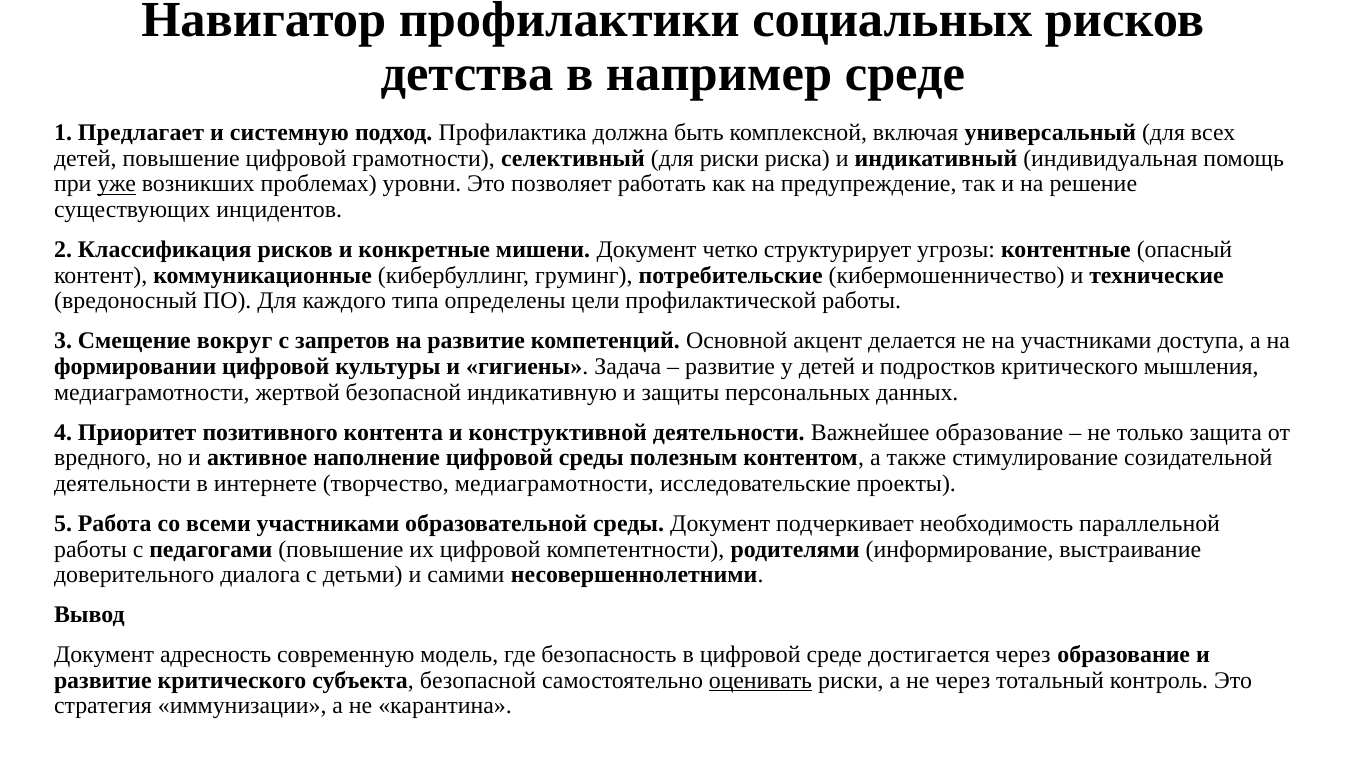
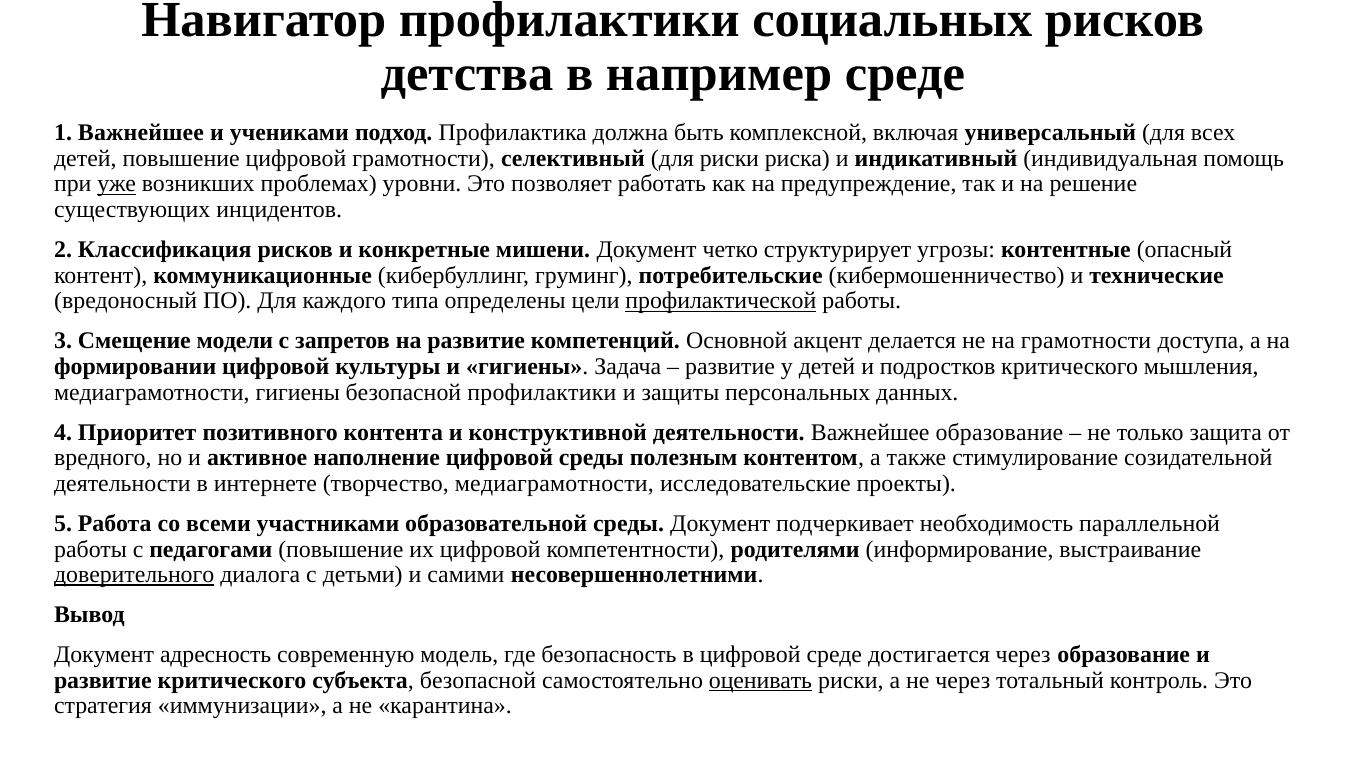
1 Предлагает: Предлагает -> Важнейшее
системную: системную -> учениками
профилактической underline: none -> present
вокруг: вокруг -> модели
на участниками: участниками -> грамотности
медиаграмотности жертвой: жертвой -> гигиены
безопасной индикативную: индикативную -> профилактики
доверительного underline: none -> present
